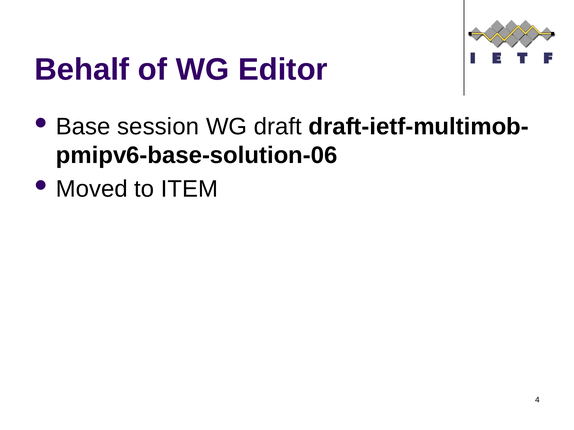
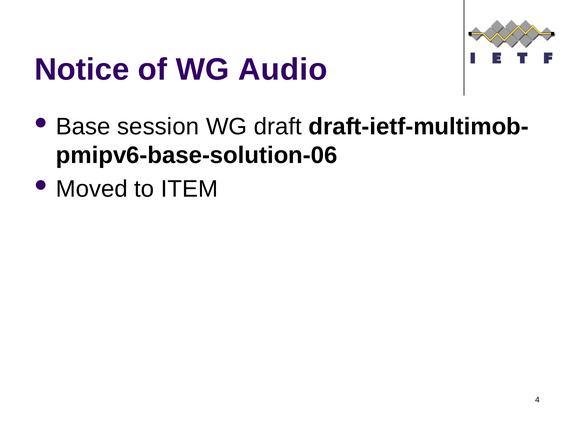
Behalf: Behalf -> Notice
Editor: Editor -> Audio
